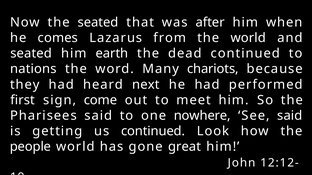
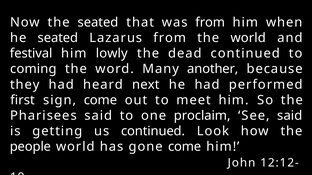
was after: after -> from
he comes: comes -> seated
seated at (31, 54): seated -> festival
earth: earth -> lowly
nations: nations -> coming
chariots: chariots -> another
nowhere: nowhere -> proclaim
gone great: great -> come
